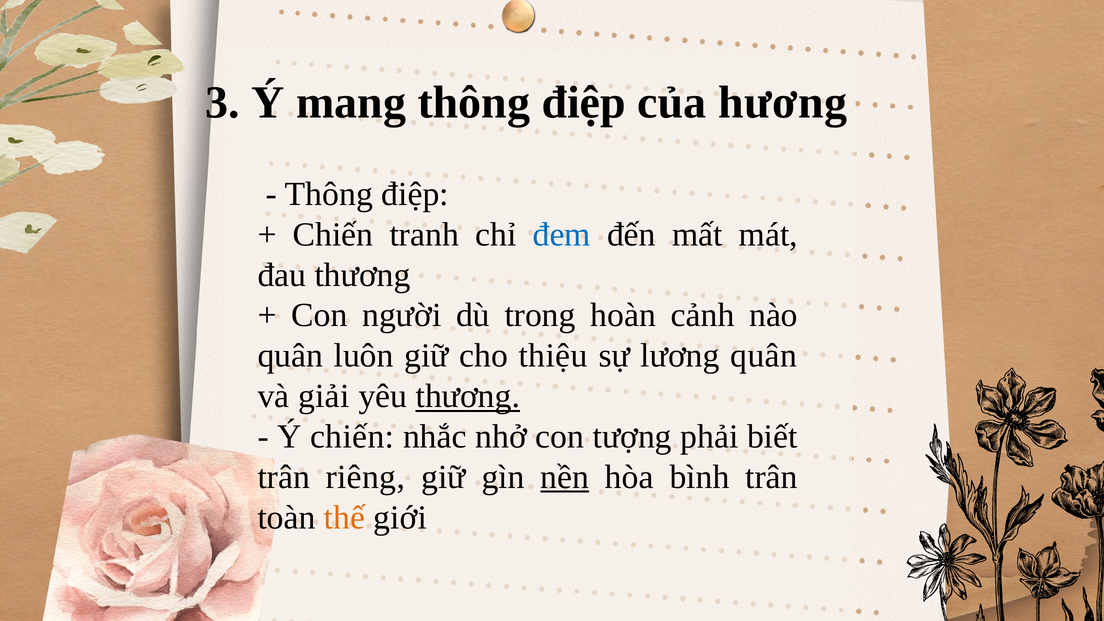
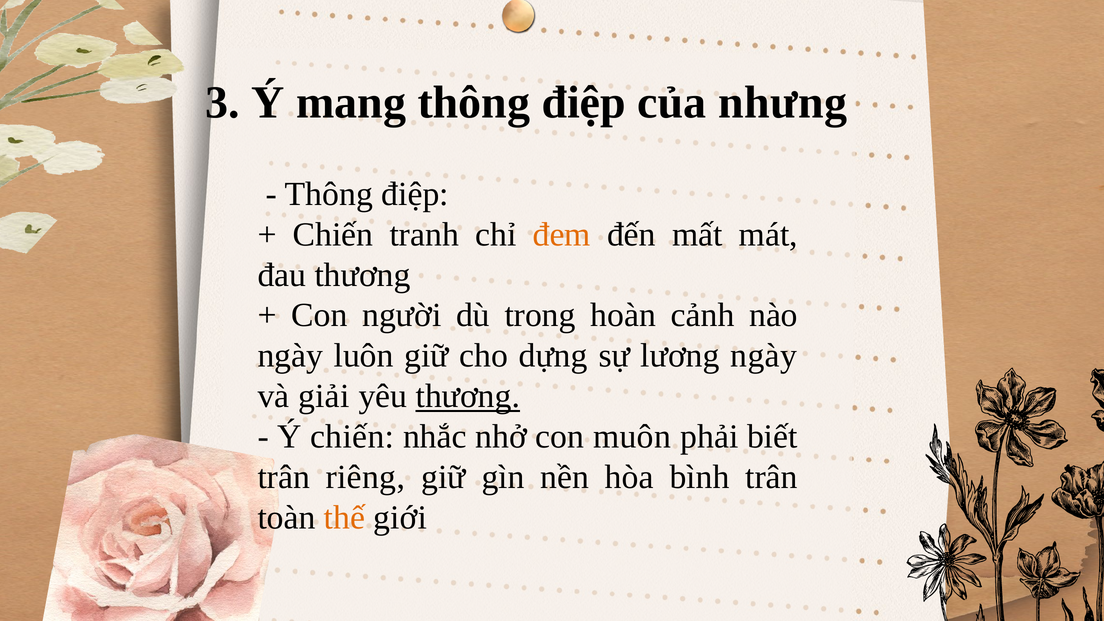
hương: hương -> nhưng
đem colour: blue -> orange
quân at (290, 356): quân -> ngày
thiệu: thiệu -> dựng
lương quân: quân -> ngày
tượng: tượng -> muôn
nền underline: present -> none
